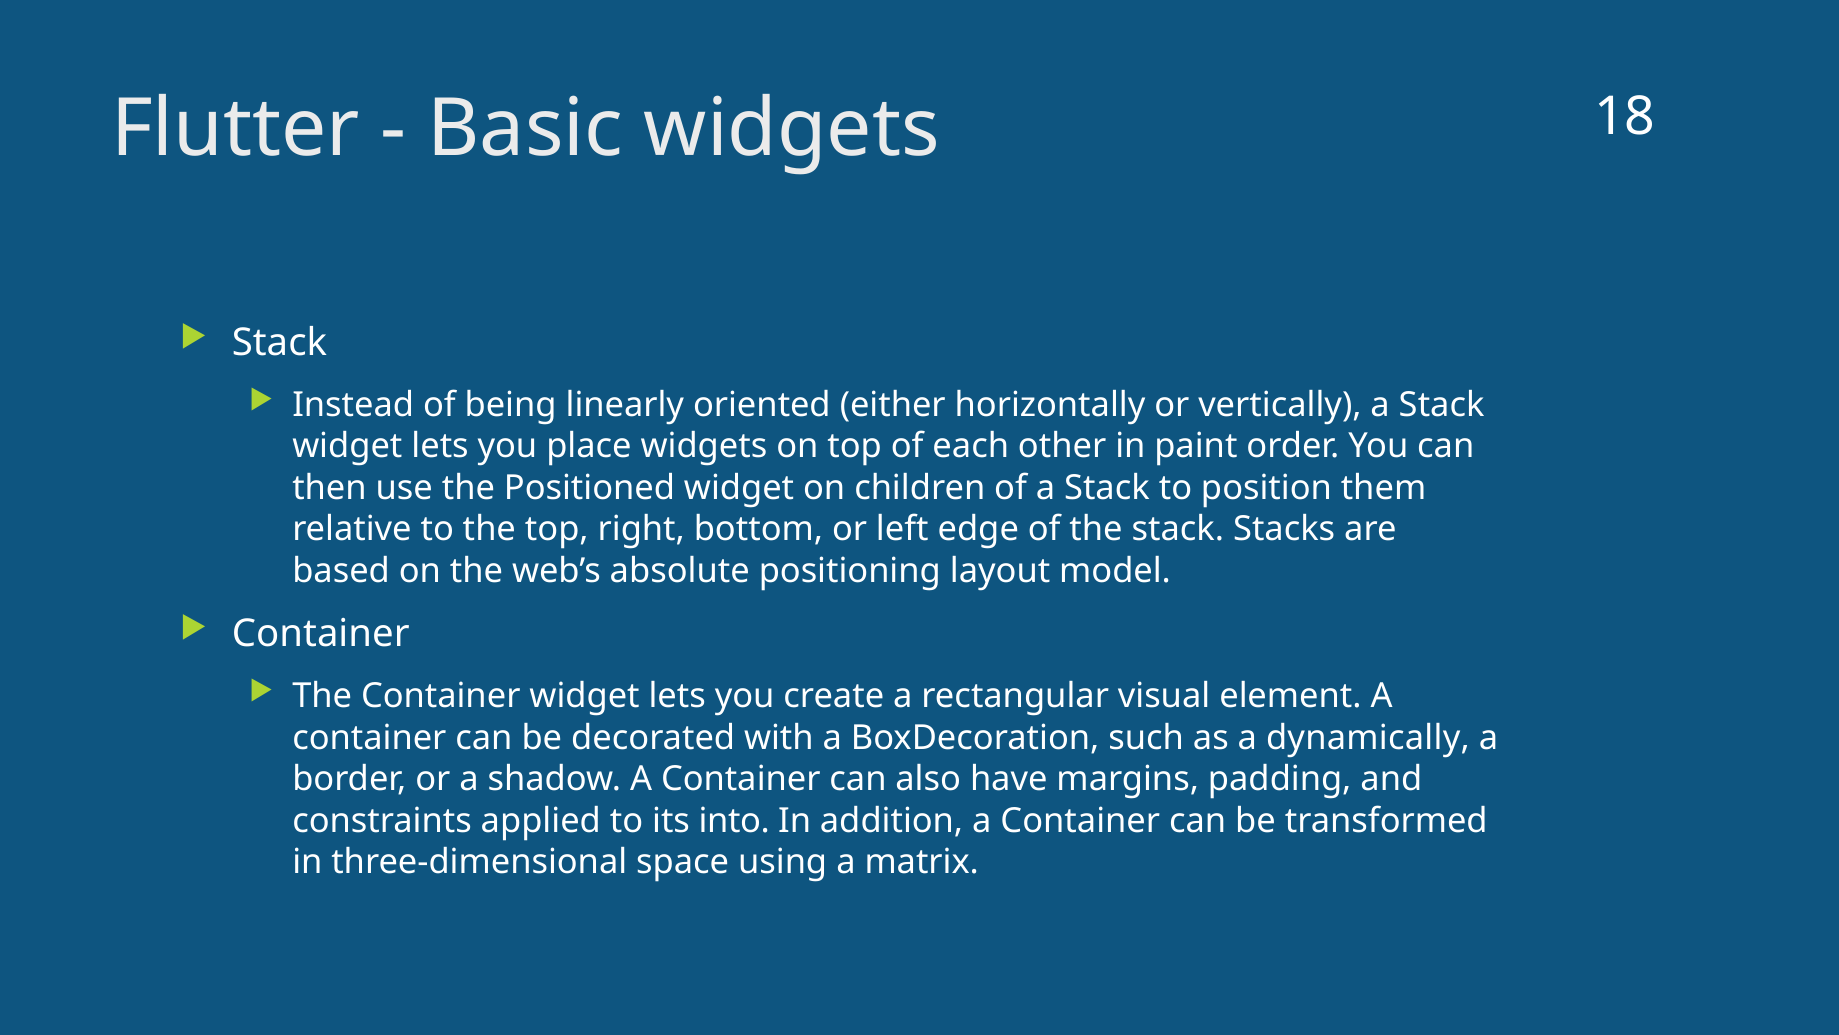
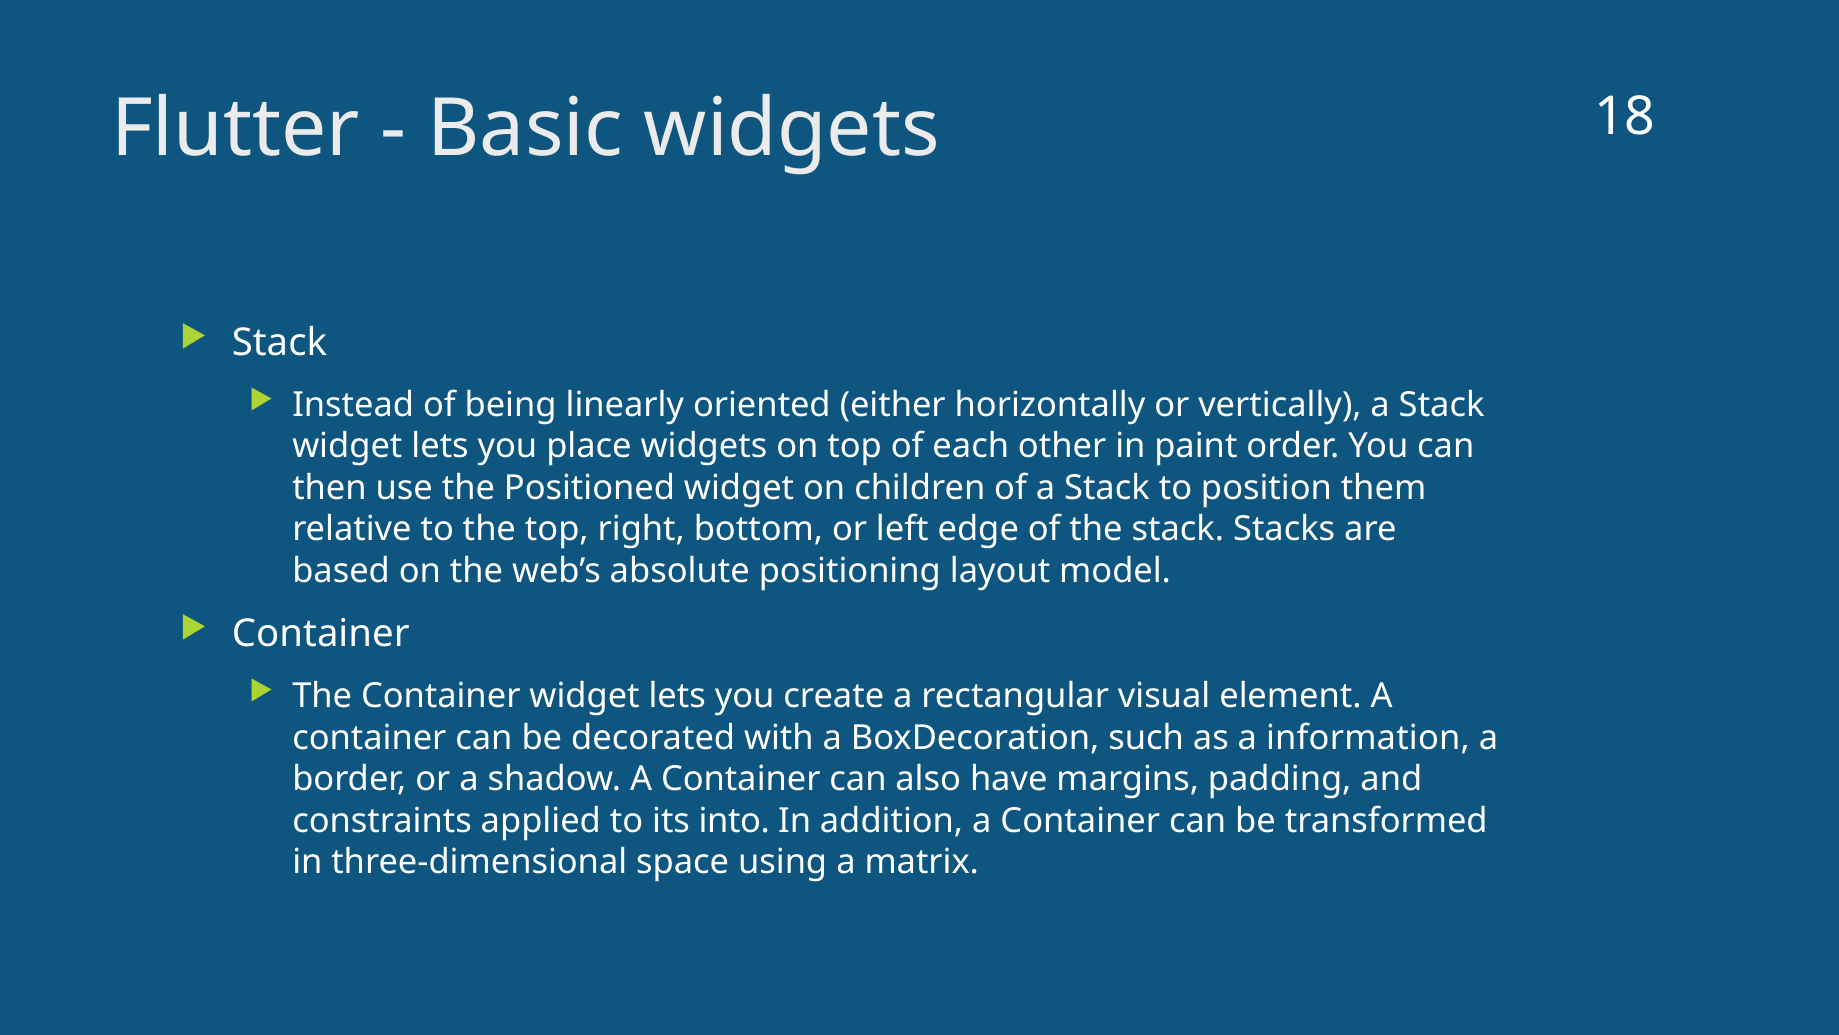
dynamically: dynamically -> information
